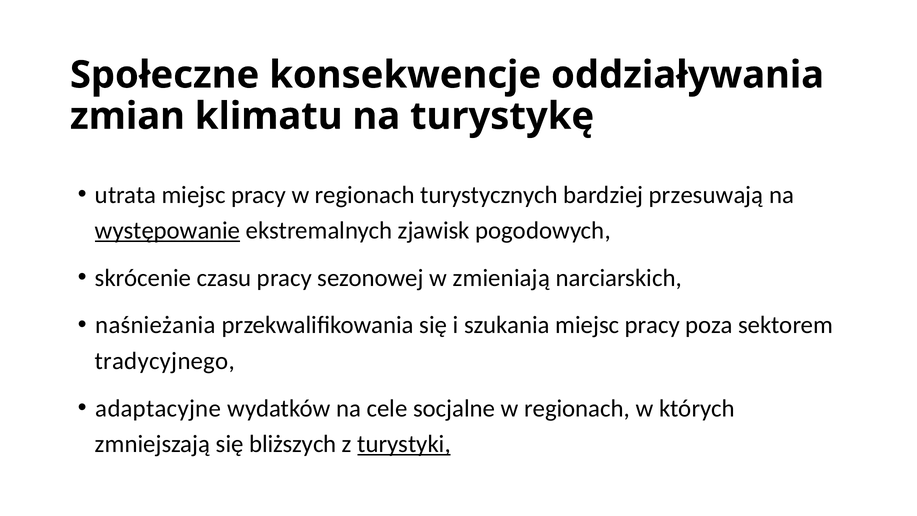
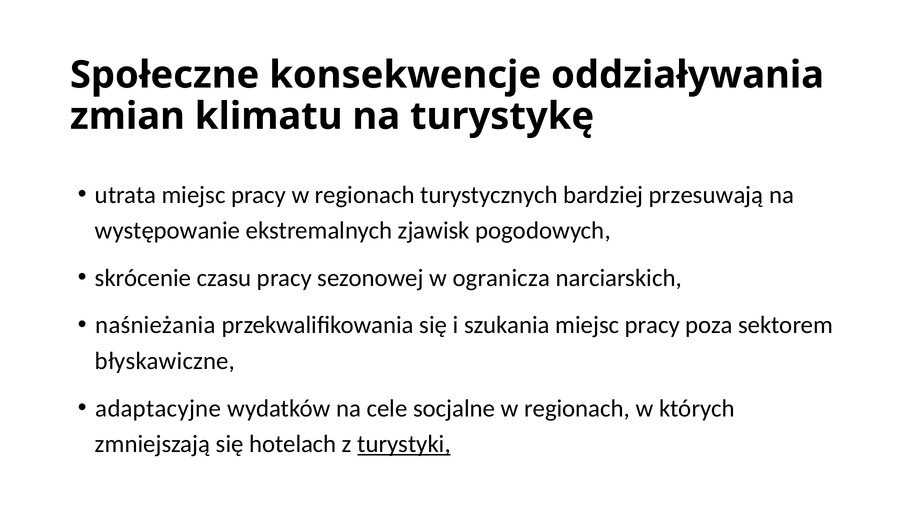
występowanie underline: present -> none
zmieniają: zmieniają -> ogranicza
tradycyjnego: tradycyjnego -> błyskawiczne
bliższych: bliższych -> hotelach
